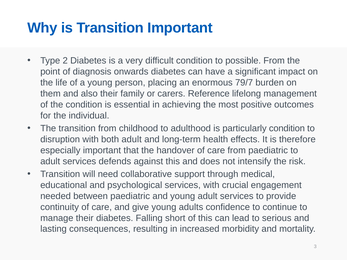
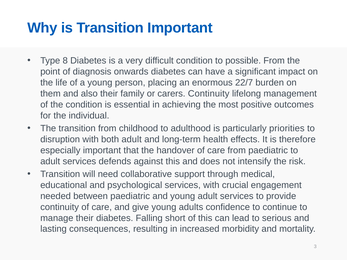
2: 2 -> 8
79/7: 79/7 -> 22/7
carers Reference: Reference -> Continuity
particularly condition: condition -> priorities
